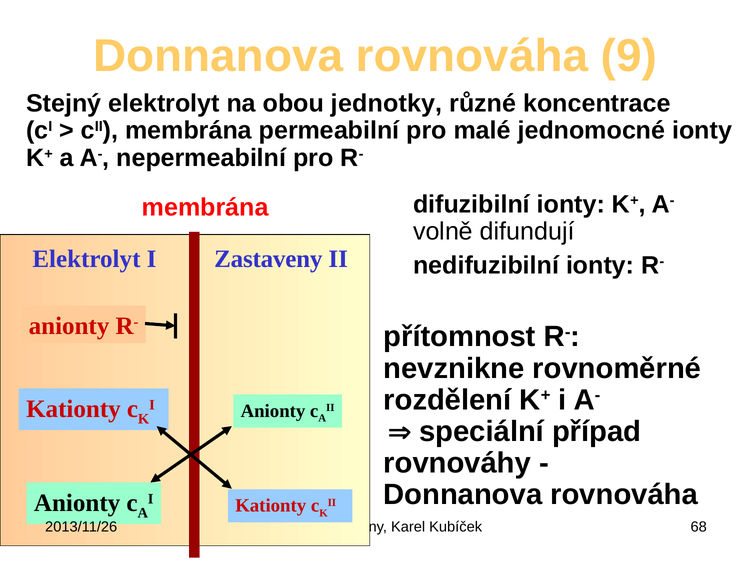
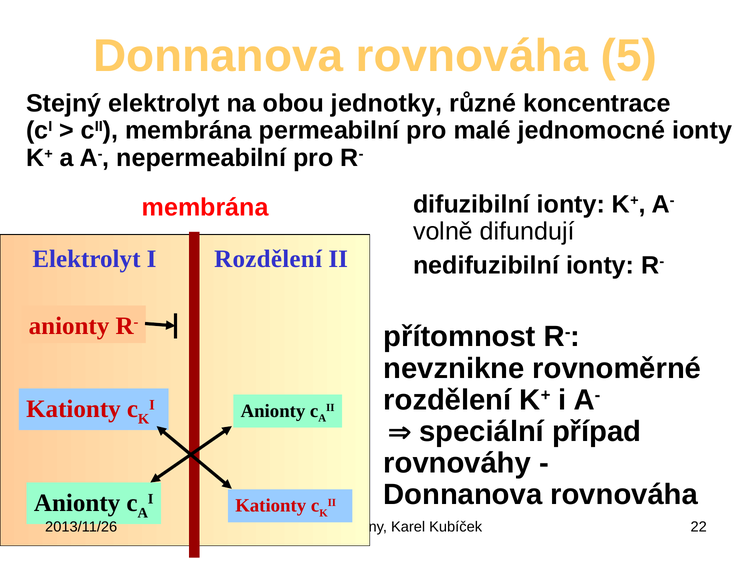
9: 9 -> 5
Zastaveny at (268, 259): Zastaveny -> Rozdělení
68: 68 -> 22
